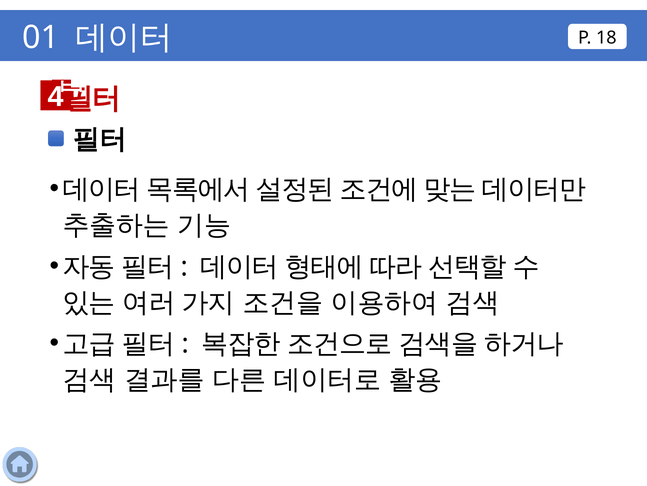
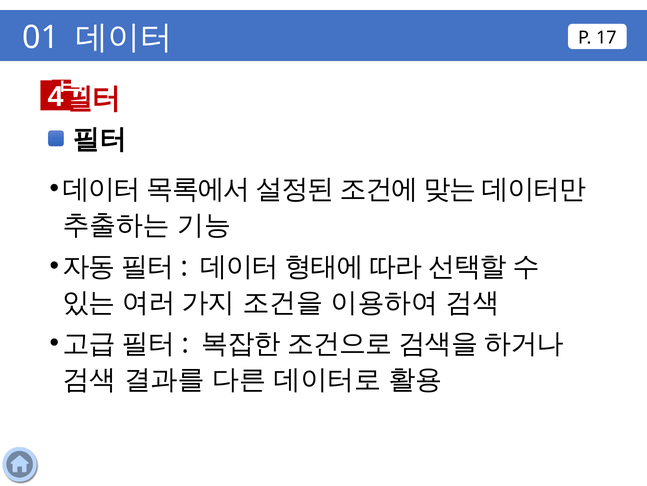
18: 18 -> 17
